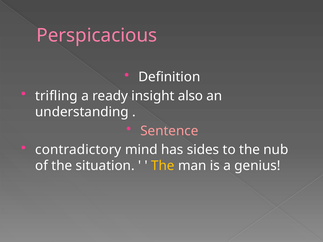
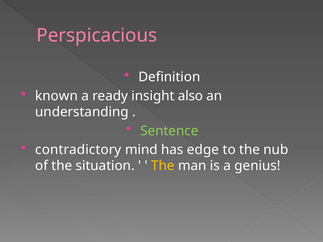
trifling: trifling -> known
Sentence colour: pink -> light green
sides: sides -> edge
